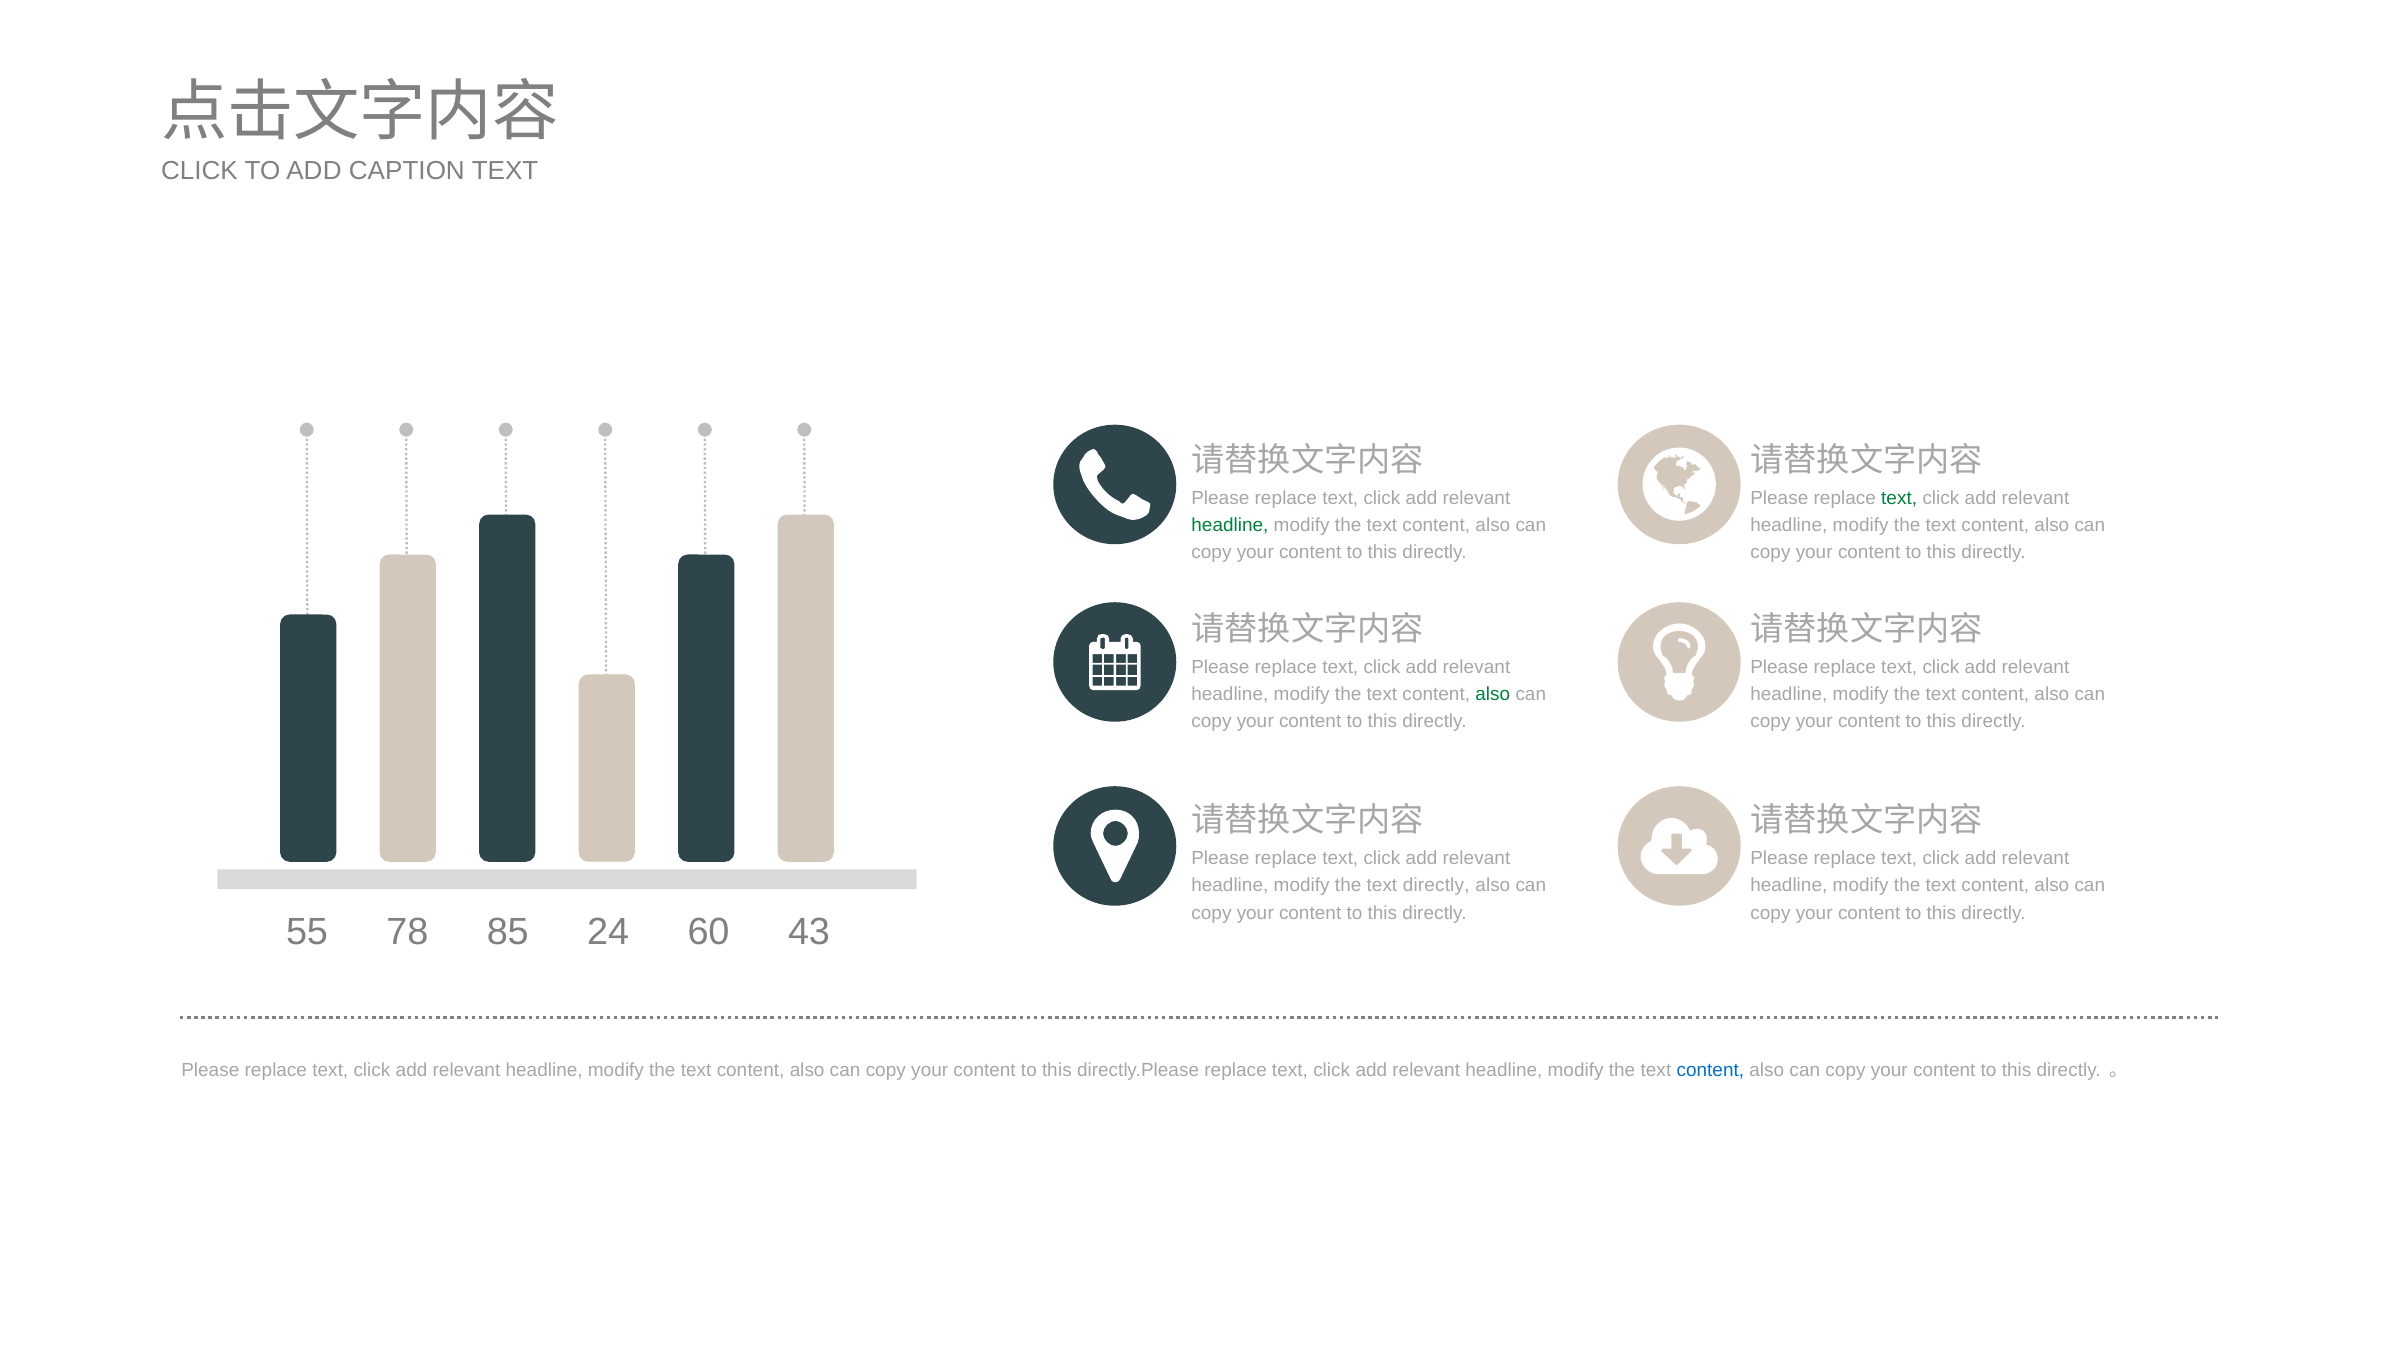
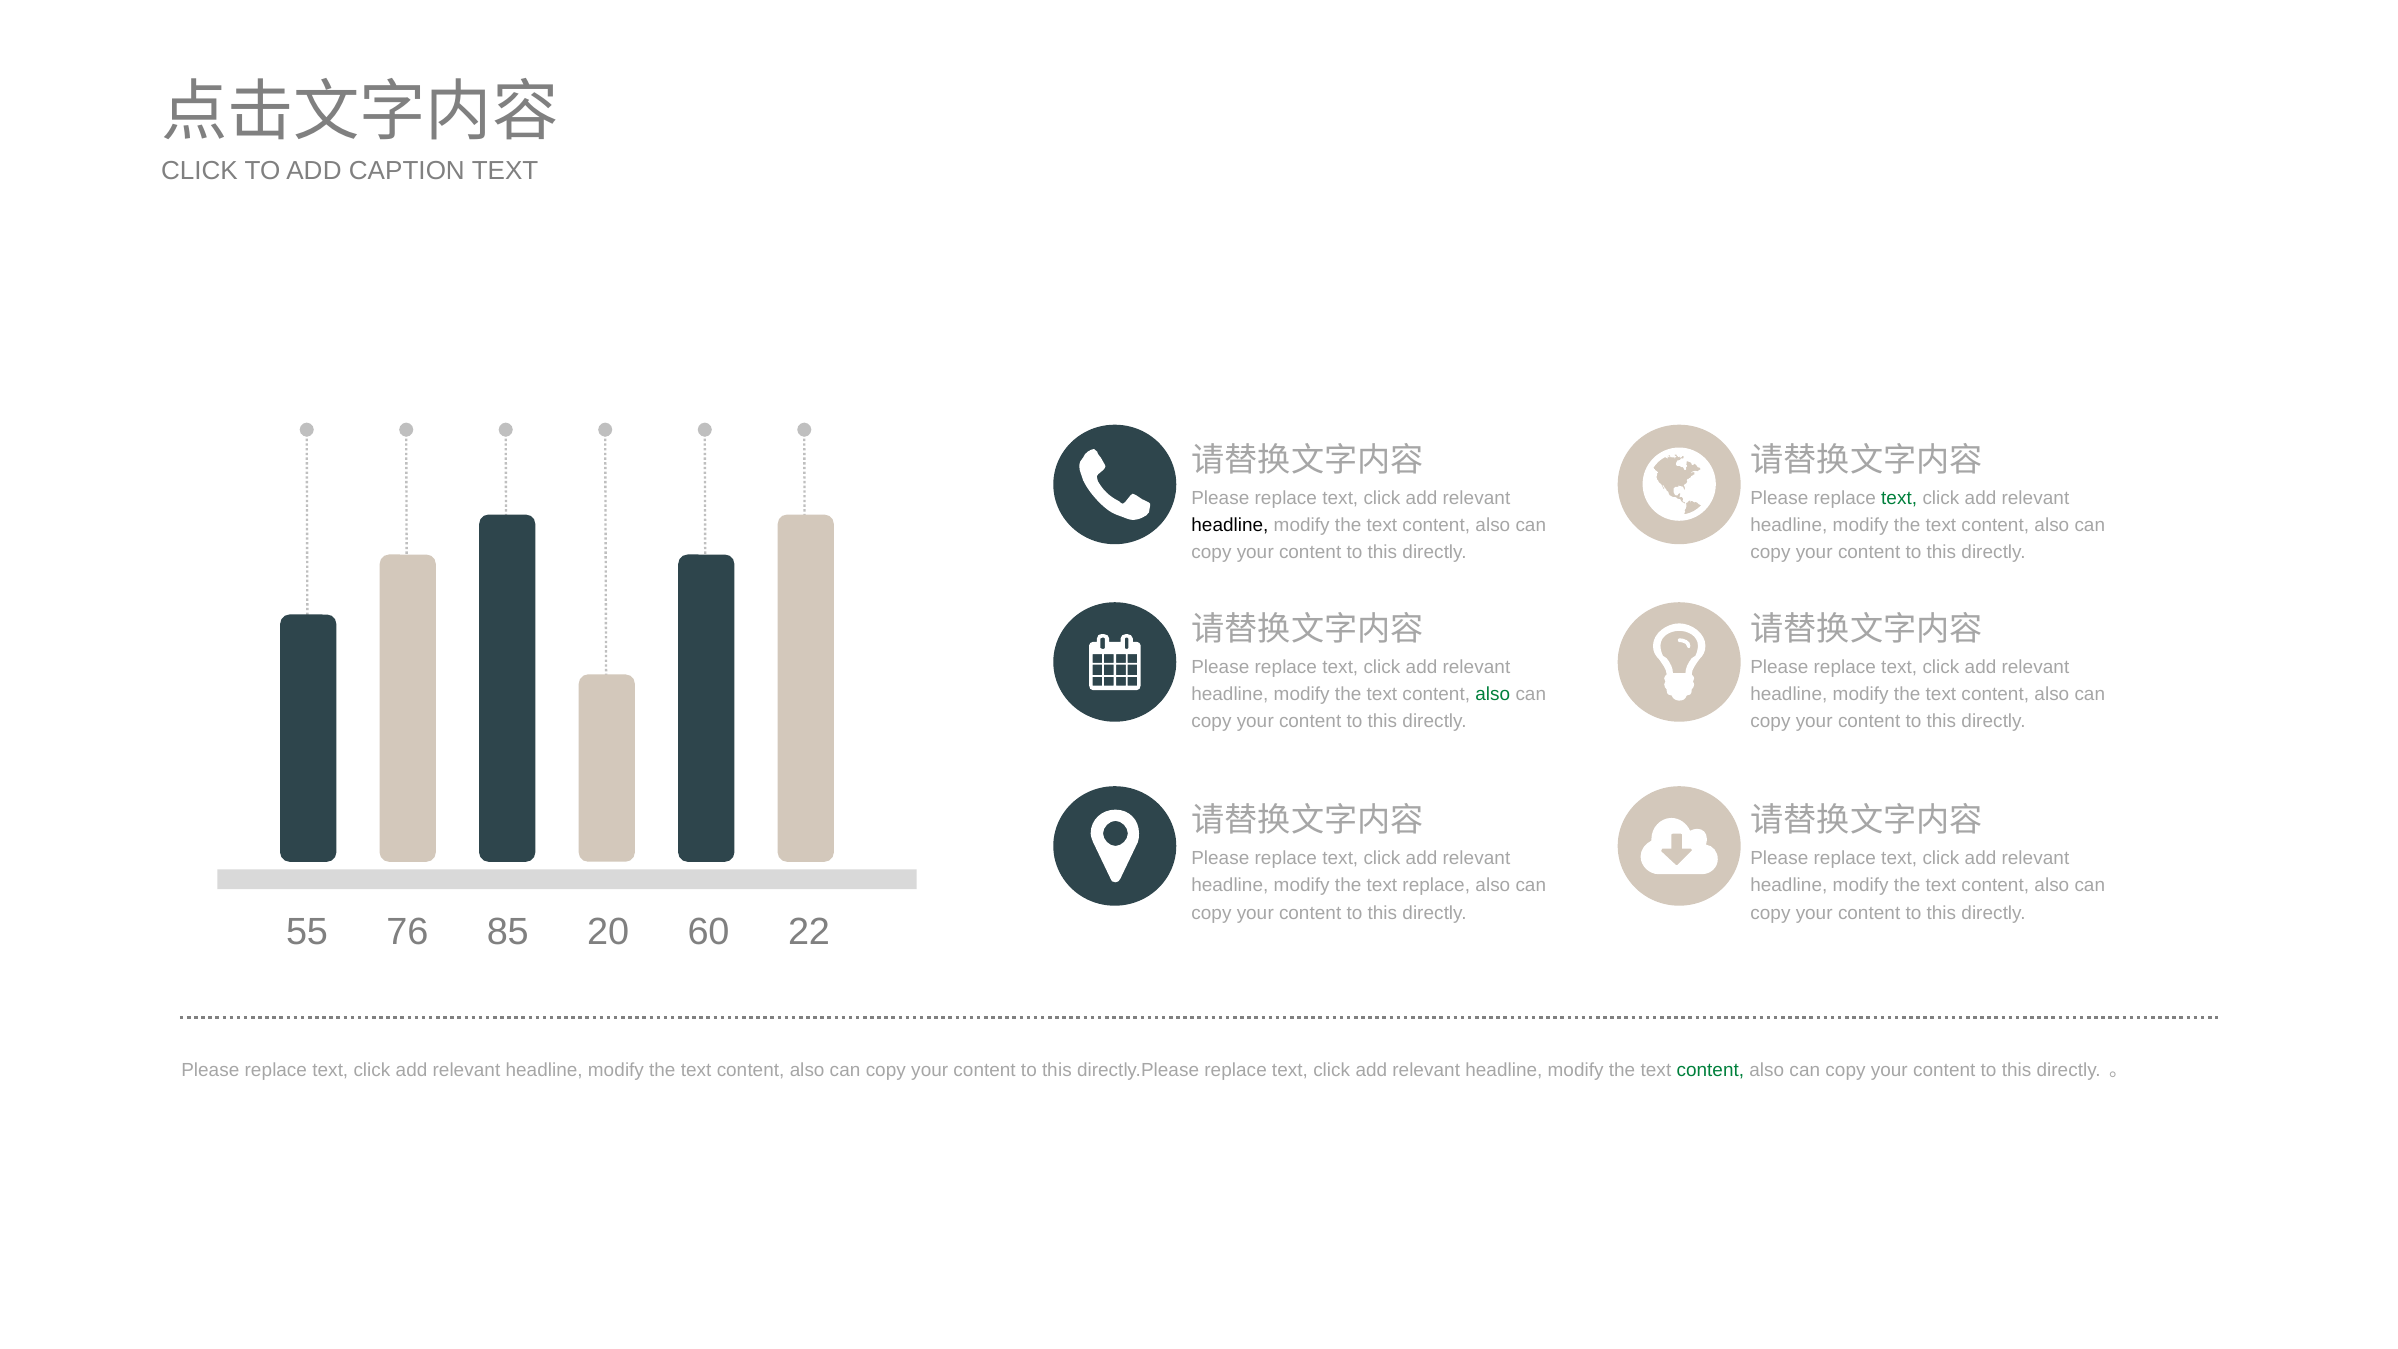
headline at (1230, 525) colour: green -> black
text directly: directly -> replace
78: 78 -> 76
24: 24 -> 20
43: 43 -> 22
content at (1710, 1070) colour: blue -> green
